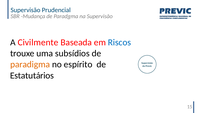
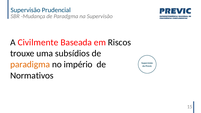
Riscos colour: blue -> black
espírito: espírito -> império
Estatutários: Estatutários -> Normativos
